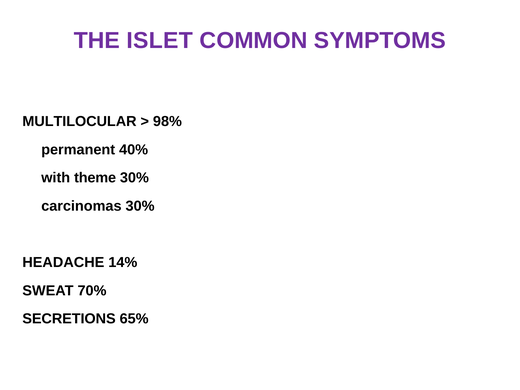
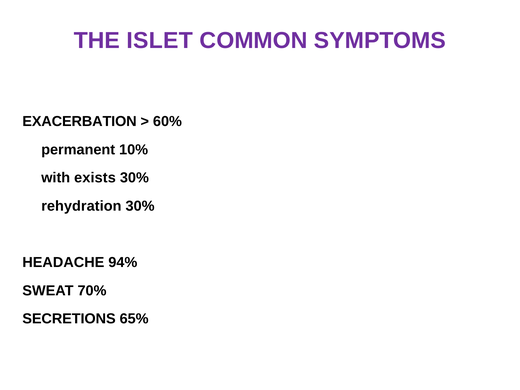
MULTILOCULAR: MULTILOCULAR -> EXACERBATION
98%: 98% -> 60%
40%: 40% -> 10%
theme: theme -> exists
carcinomas: carcinomas -> rehydration
14%: 14% -> 94%
